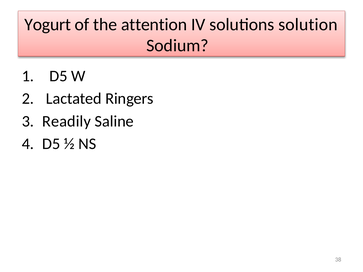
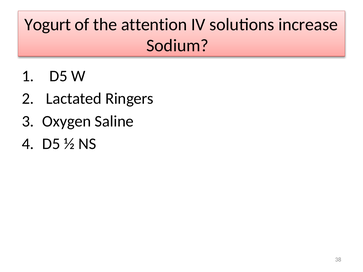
solution: solution -> increase
Readily: Readily -> Oxygen
